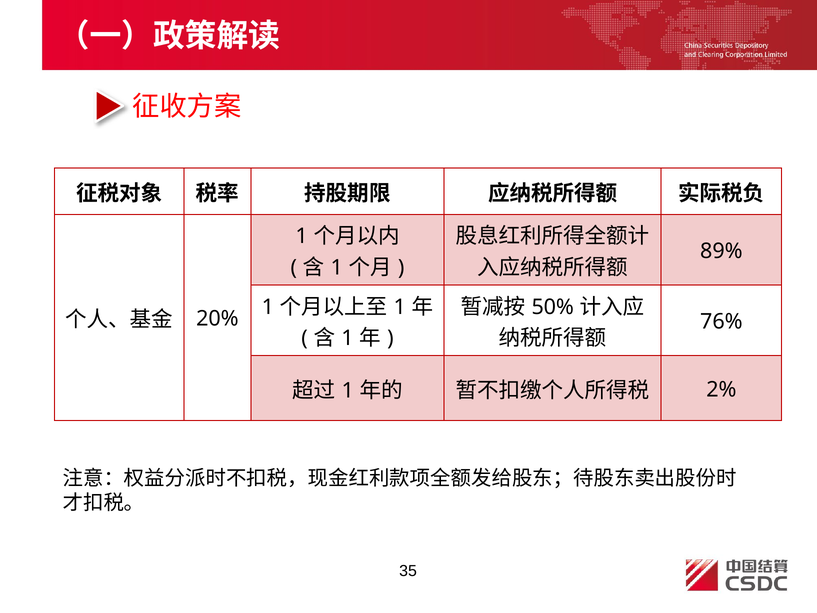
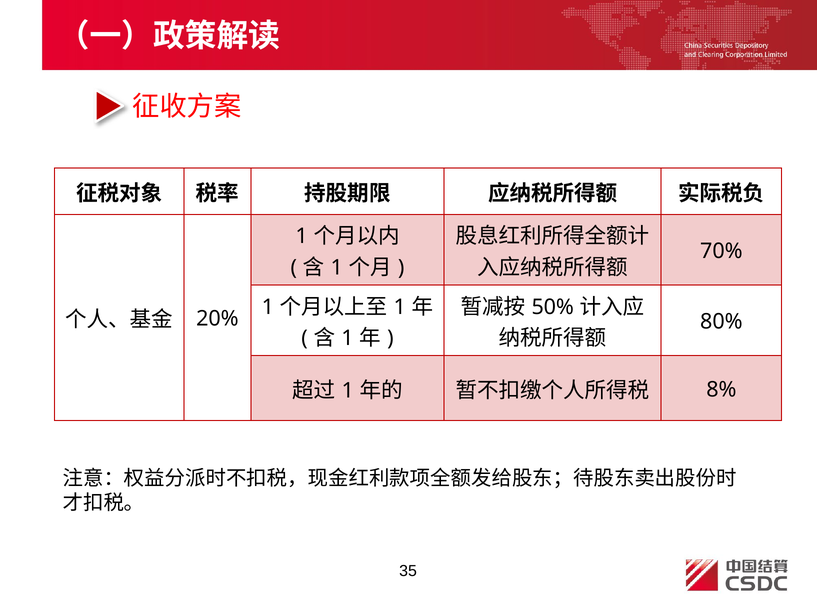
89%: 89% -> 70%
76%: 76% -> 80%
2%: 2% -> 8%
